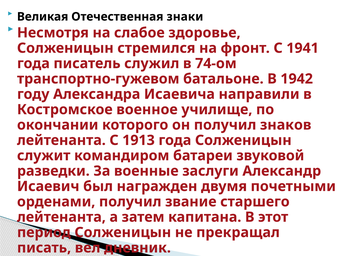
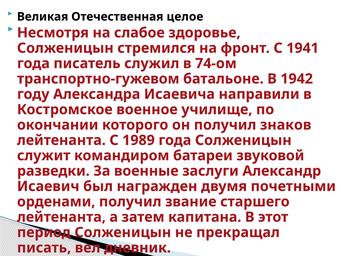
знаки: знаки -> целое
1913: 1913 -> 1989
